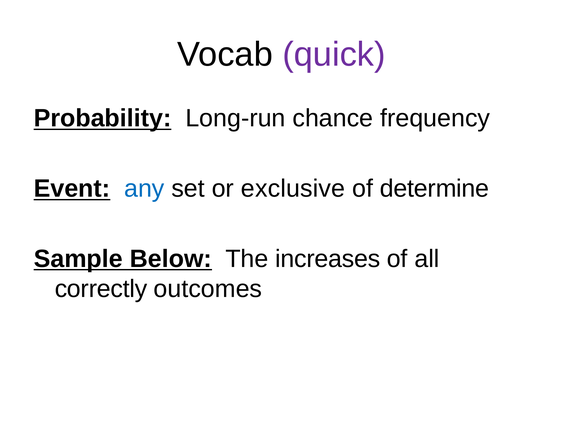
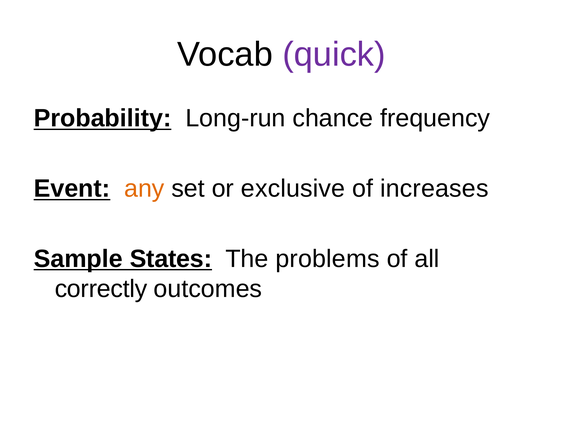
any colour: blue -> orange
determine: determine -> increases
Below: Below -> States
increases: increases -> problems
